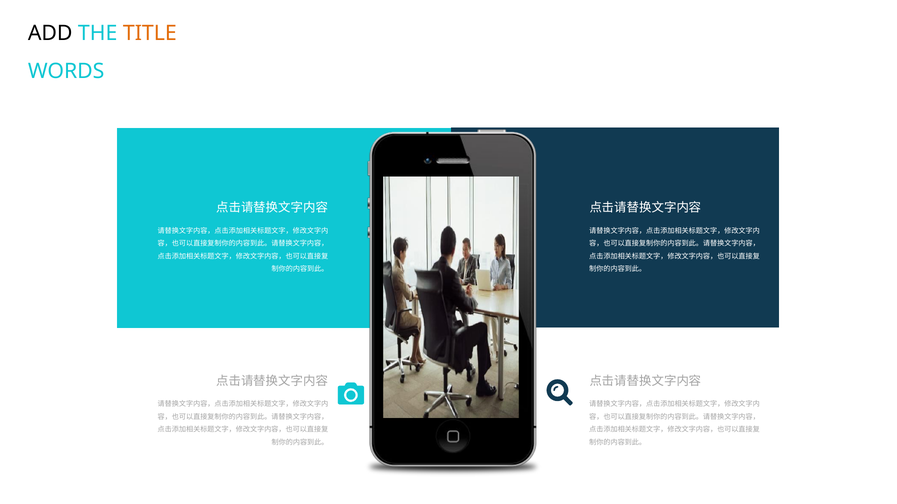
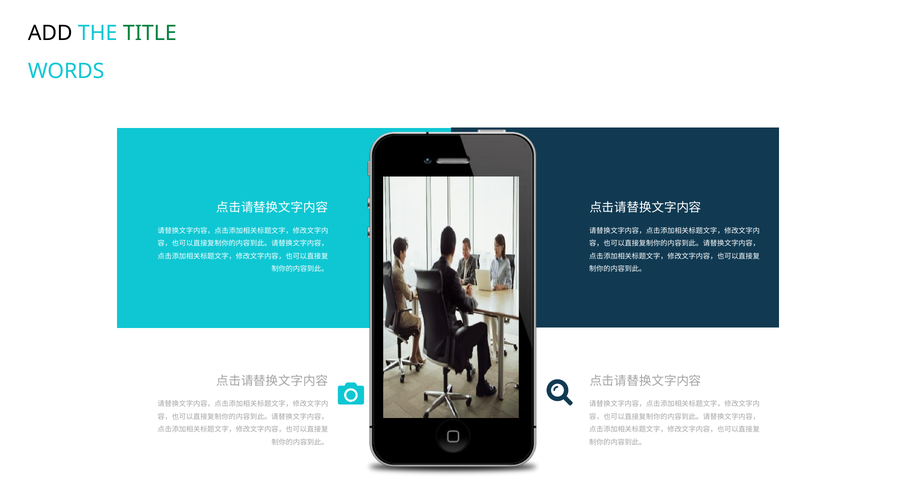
TITLE colour: orange -> green
